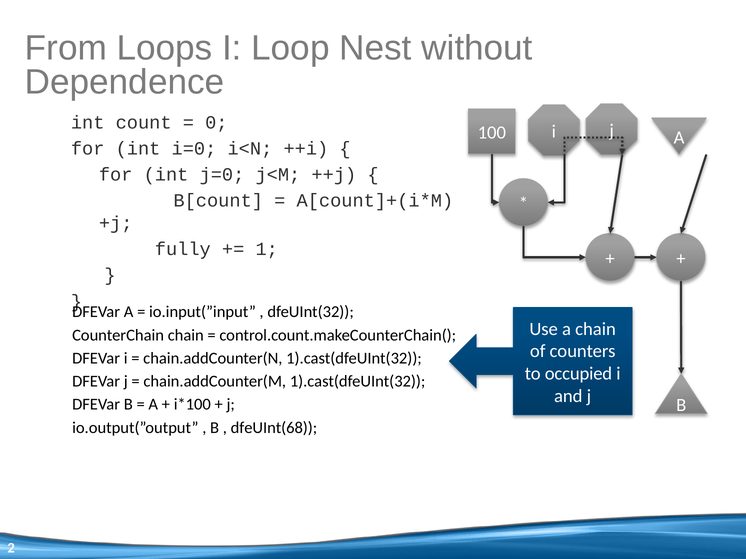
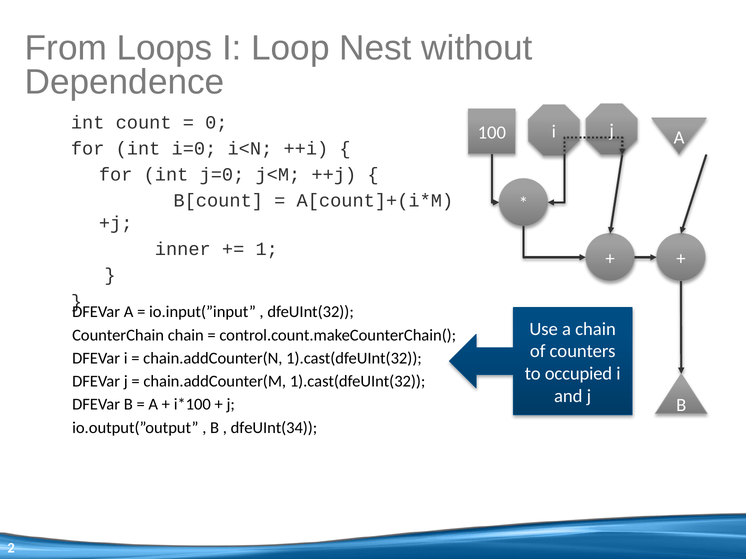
fully: fully -> inner
dfeUInt(68: dfeUInt(68 -> dfeUInt(34
